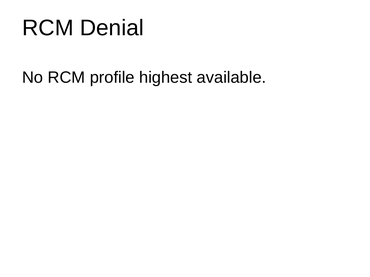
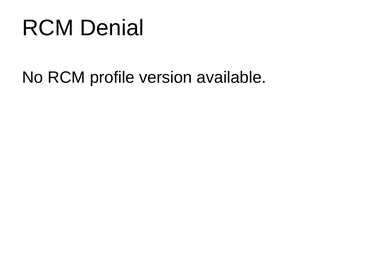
highest: highest -> version
